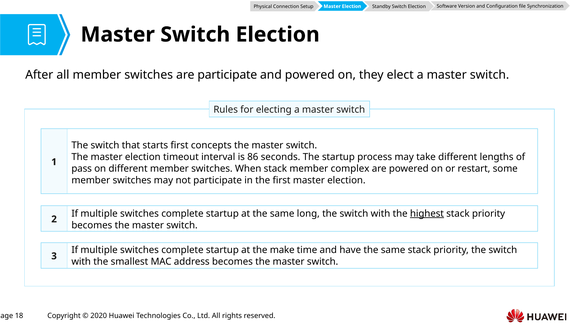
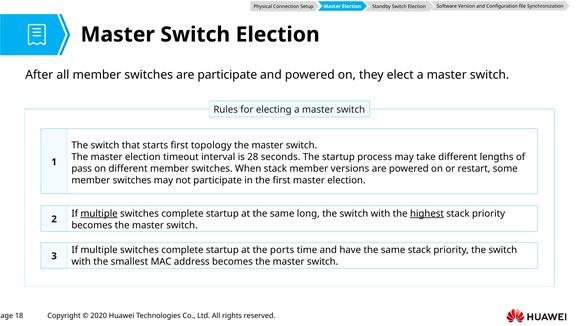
concepts: concepts -> topology
86: 86 -> 28
complex: complex -> versions
multiple at (99, 213) underline: none -> present
make: make -> ports
